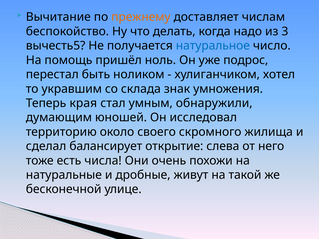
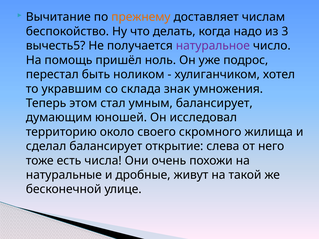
натуральное colour: blue -> purple
края: края -> этом
умным обнаружили: обнаружили -> балансирует
